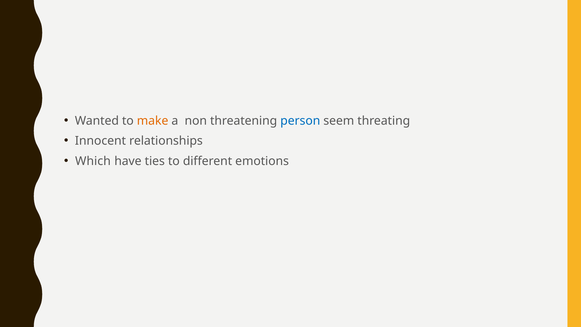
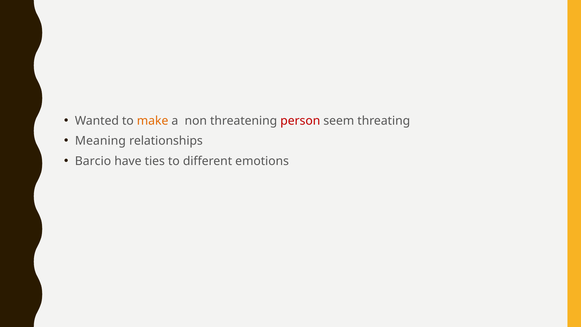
person colour: blue -> red
Innocent: Innocent -> Meaning
Which: Which -> Barcio
